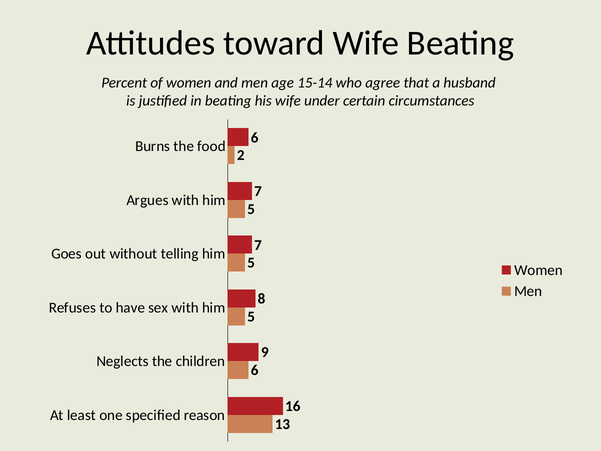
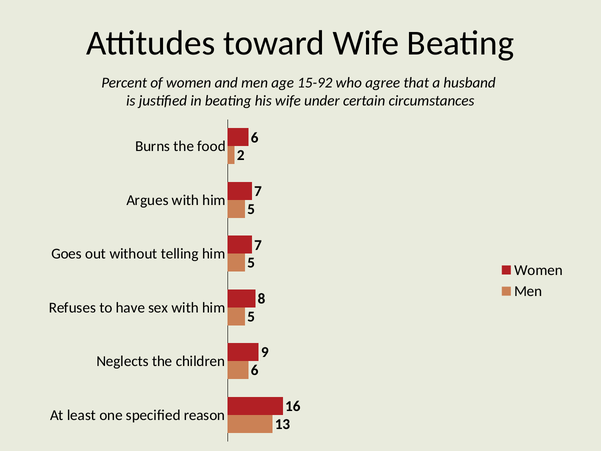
15-14: 15-14 -> 15-92
